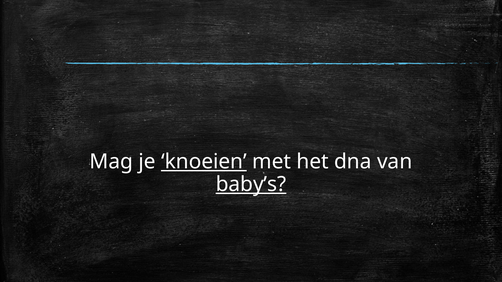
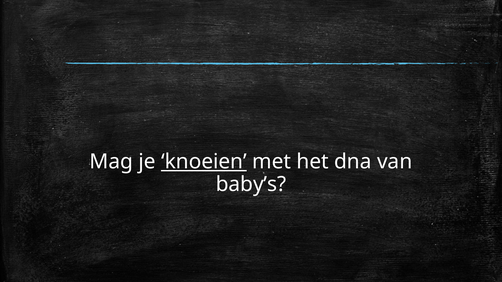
baby’s underline: present -> none
